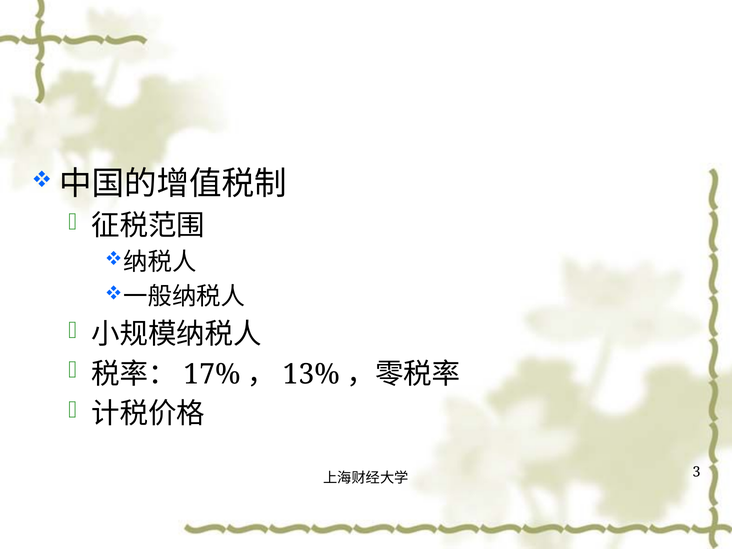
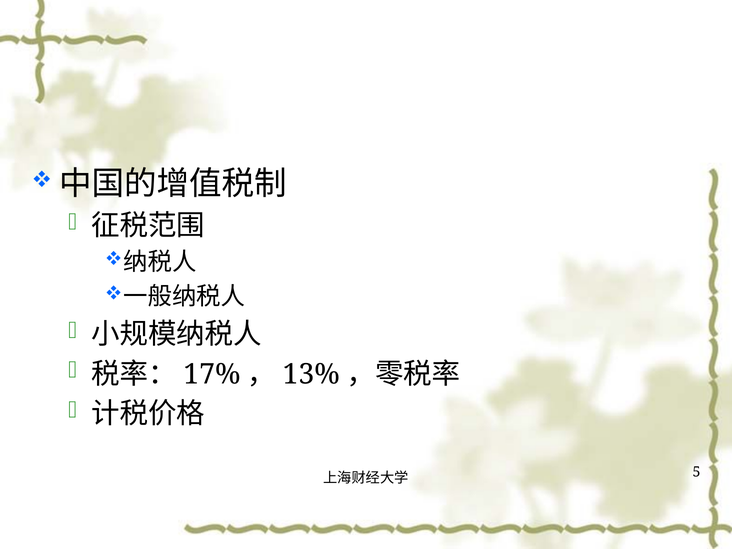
3: 3 -> 5
